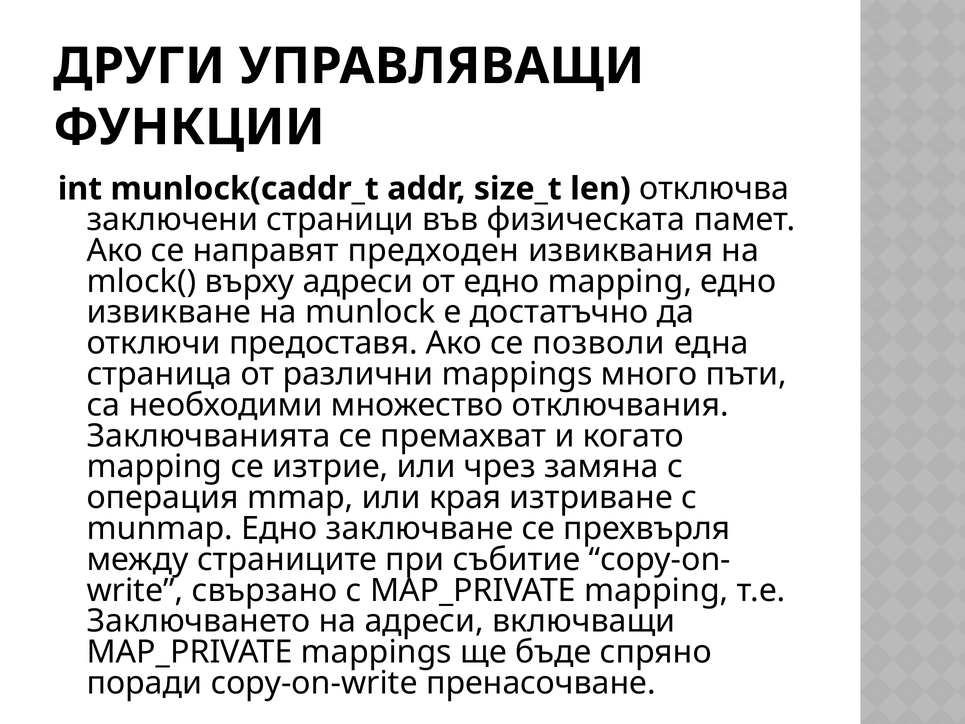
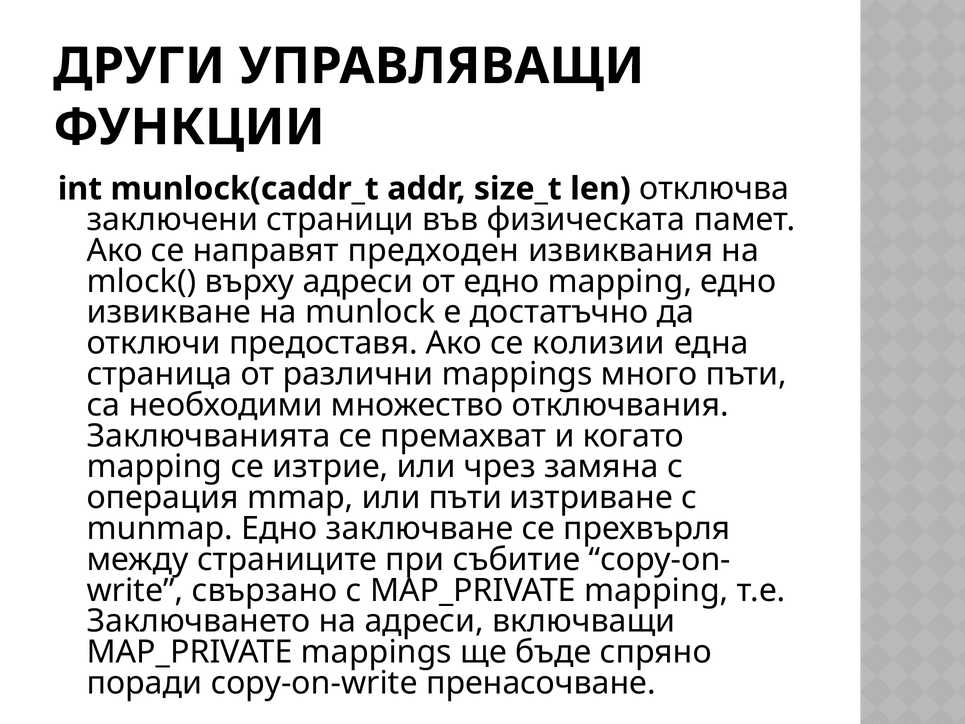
позволи: позволи -> колизии
или края: края -> пъти
